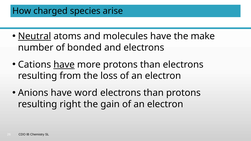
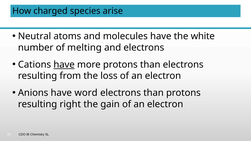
Neutral underline: present -> none
make: make -> white
bonded: bonded -> melting
